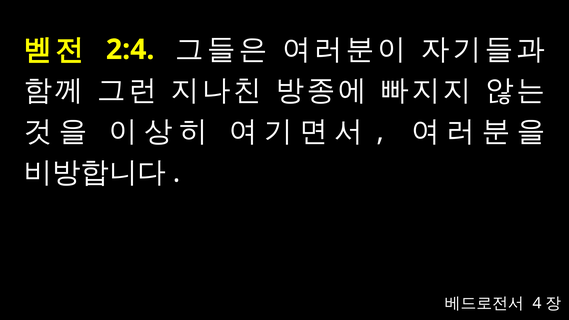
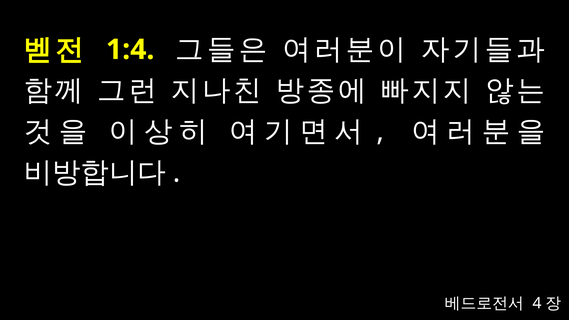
2:4: 2:4 -> 1:4
